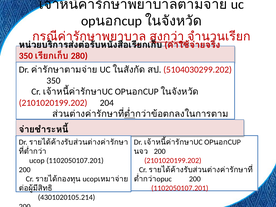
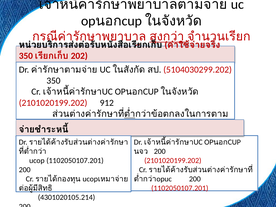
280: 280 -> 202
204: 204 -> 912
